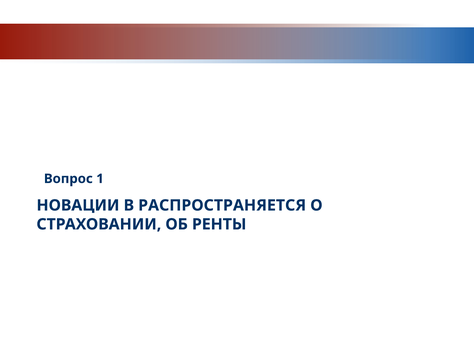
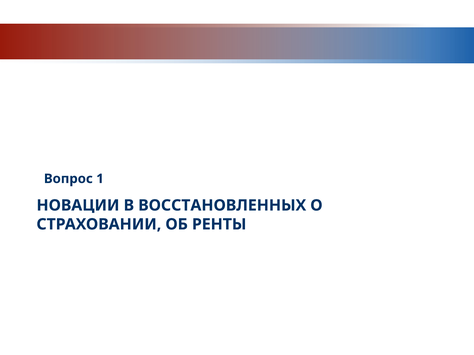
РАСПРОСТРАНЯЕТСЯ: РАСПРОСТРАНЯЕТСЯ -> ВОССТАНОВЛЕННЫХ
